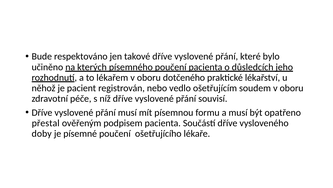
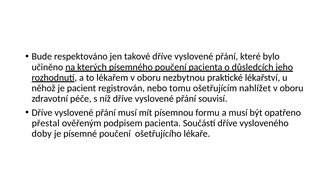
dotčeného: dotčeného -> nezbytnou
vedlo: vedlo -> tomu
soudem: soudem -> nahlížet
